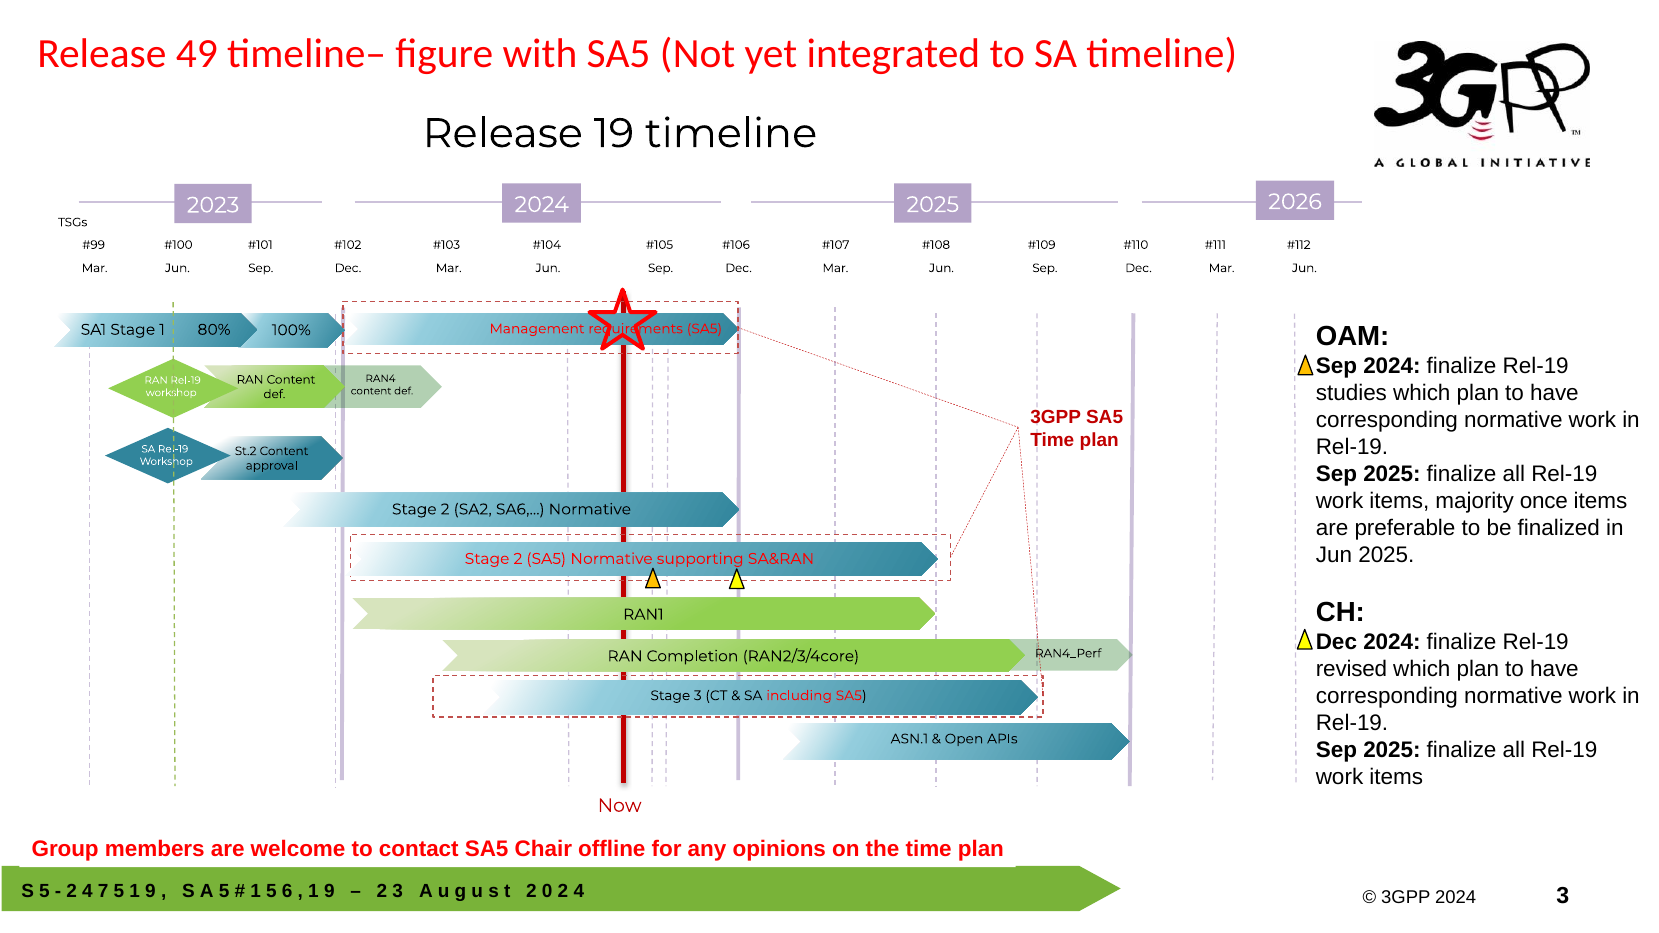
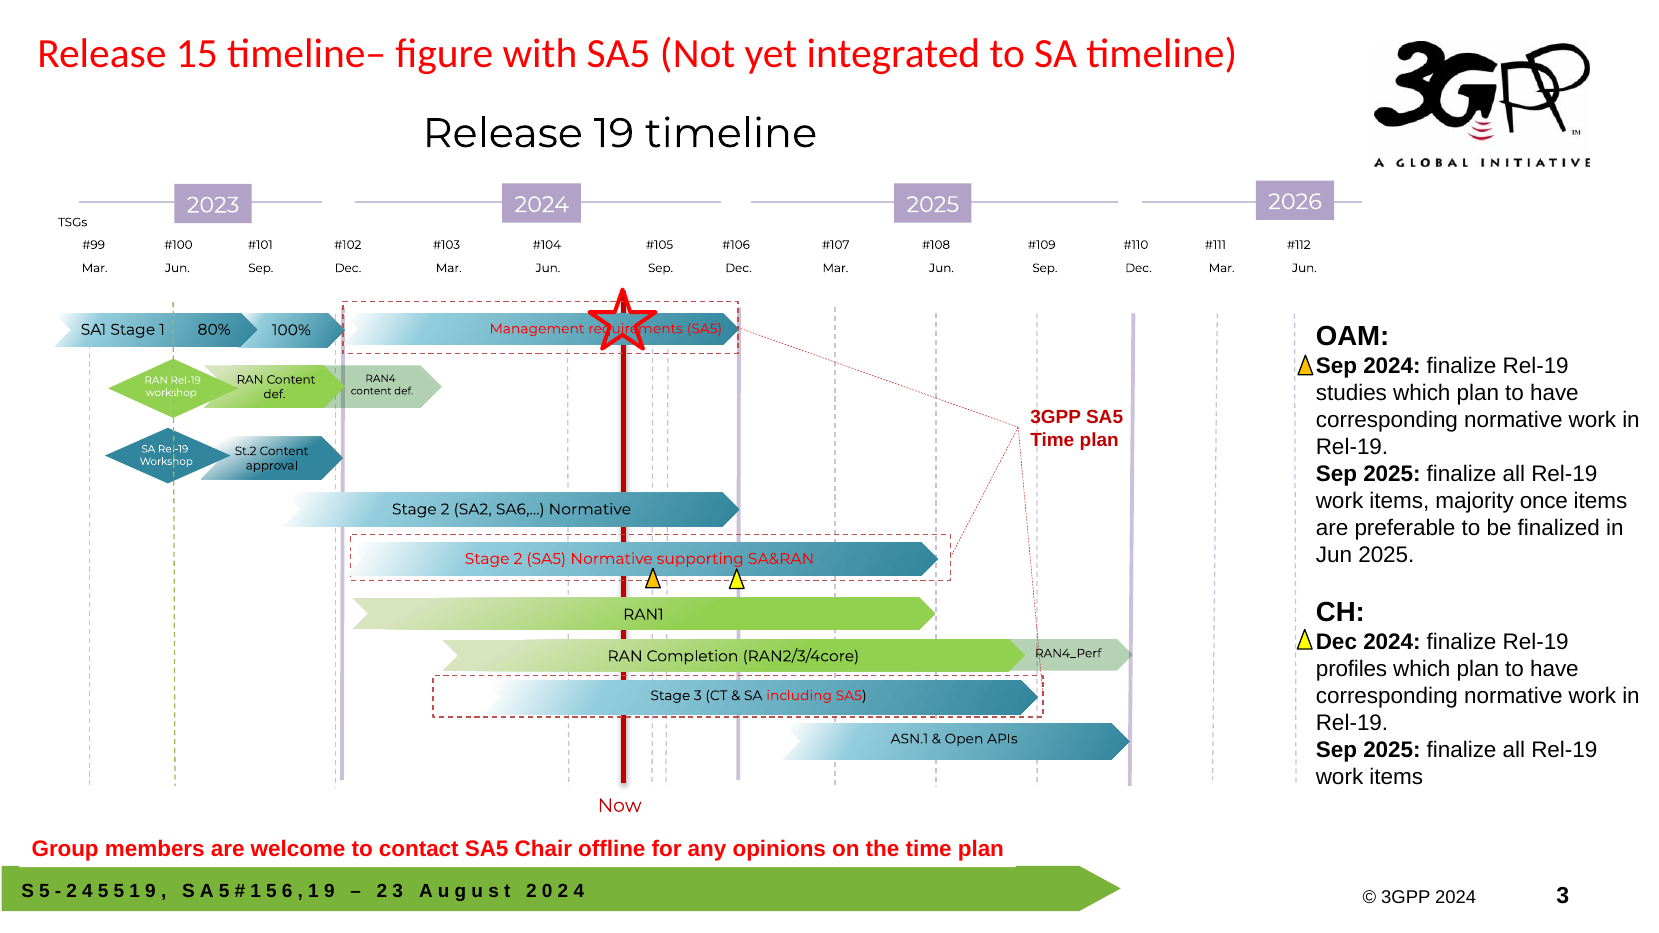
49: 49 -> 15
revised: revised -> profiles
7 at (103, 891): 7 -> 5
